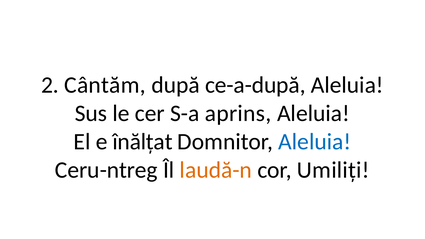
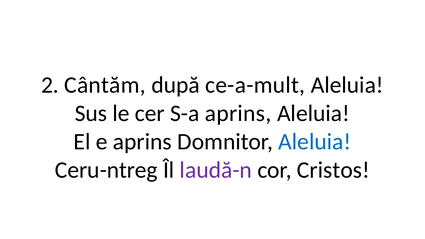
ce-a-după: ce-a-după -> ce-a-mult
e înălțat: înălțat -> aprins
laudă-n colour: orange -> purple
Umiliți: Umiliți -> Cristos
